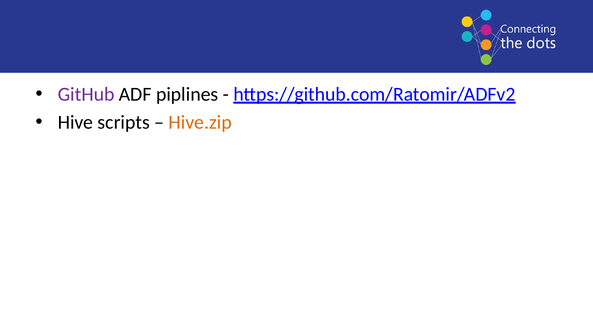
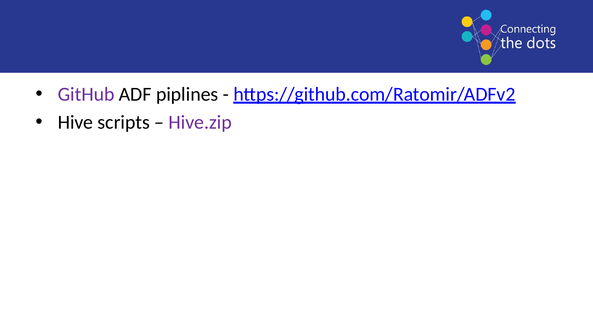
Hive.zip colour: orange -> purple
